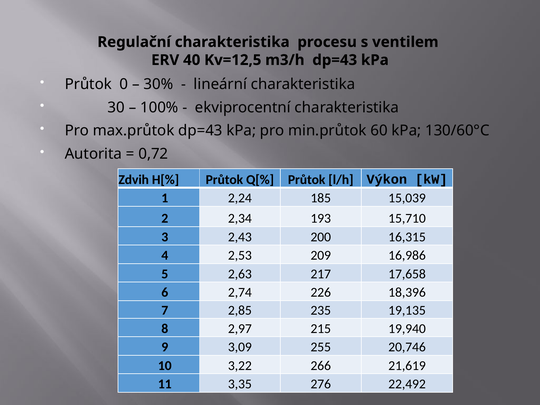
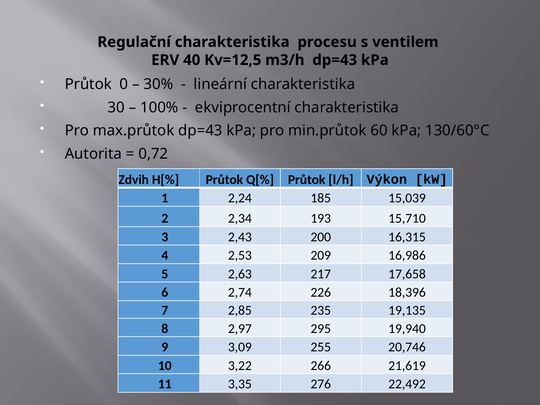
215: 215 -> 295
